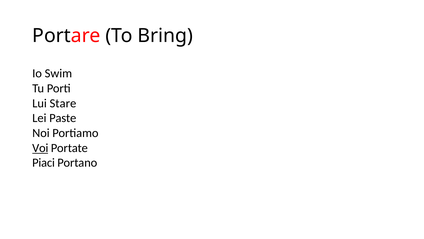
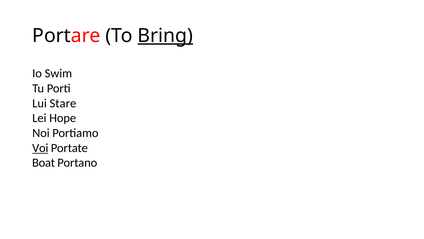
Bring underline: none -> present
Paste: Paste -> Hope
Piaci: Piaci -> Boat
